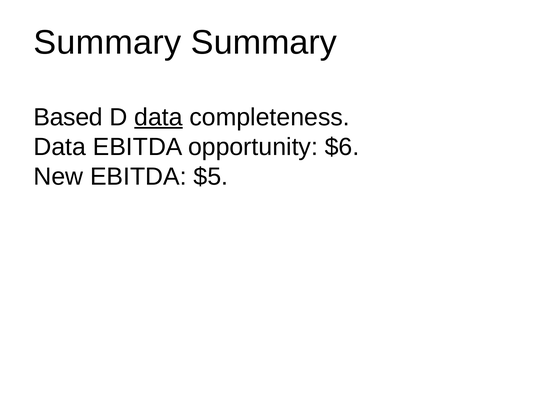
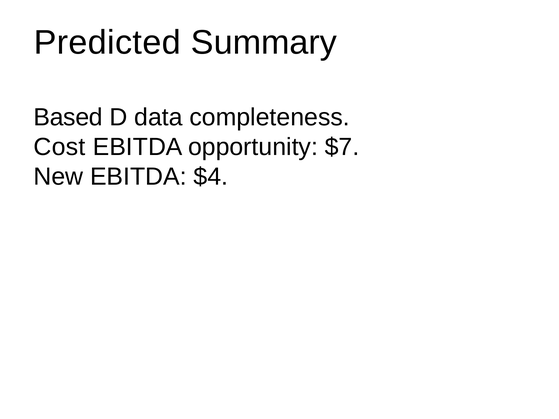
Summary at (107, 42): Summary -> Predicted
data at (158, 117) underline: present -> none
Data at (60, 147): Data -> Cost
$6: $6 -> $7
$5: $5 -> $4
